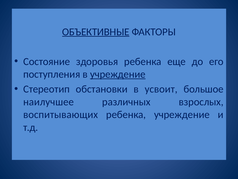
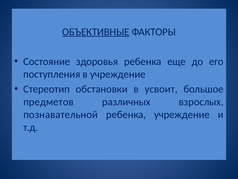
учреждение at (118, 74) underline: present -> none
наилучшее: наилучшее -> предметов
воспитывающих: воспитывающих -> познавательной
